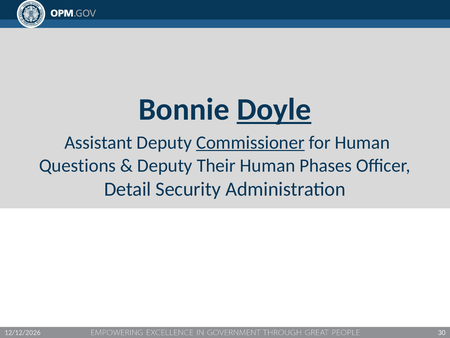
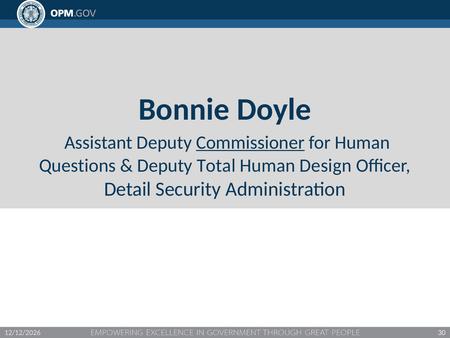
Doyle underline: present -> none
Their: Their -> Total
Phases: Phases -> Design
